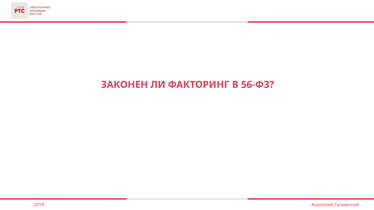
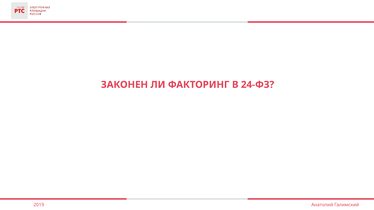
56-ФЗ: 56-ФЗ -> 24-ФЗ
